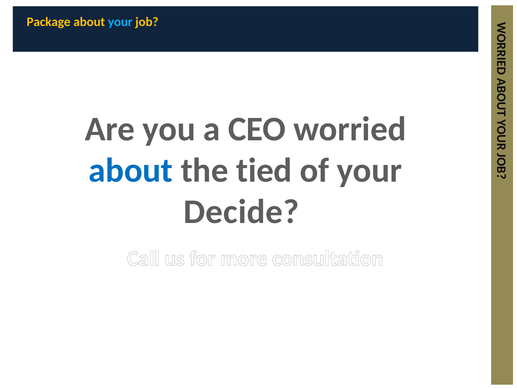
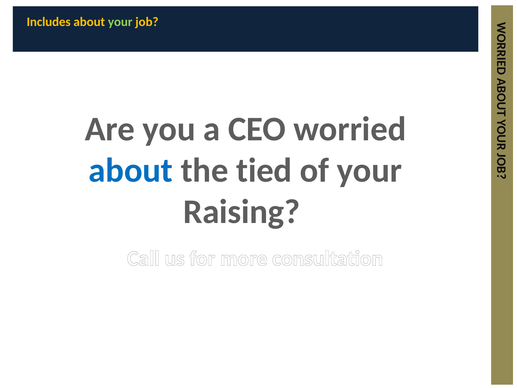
Package: Package -> Includes
your at (120, 22) colour: light blue -> light green
Decide: Decide -> Raising
